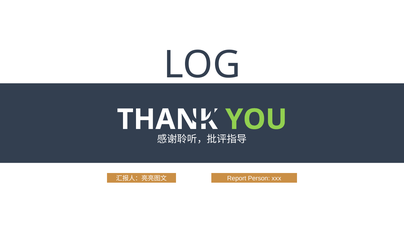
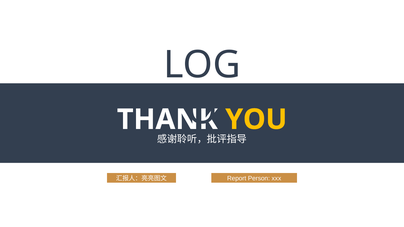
YOU colour: light green -> yellow
